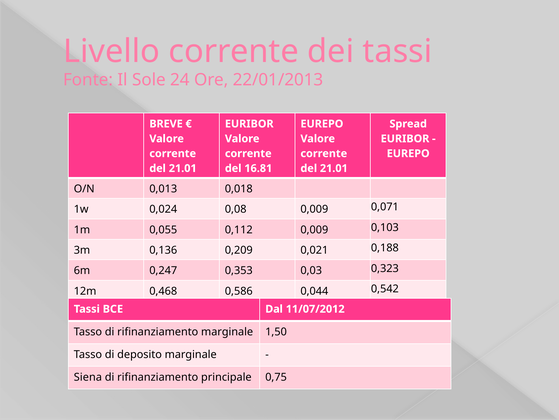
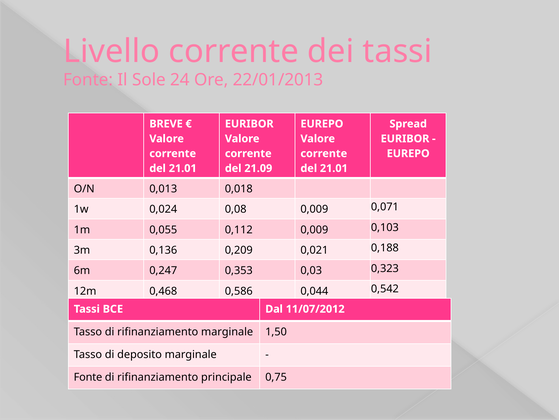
16.81: 16.81 -> 21.09
Siena at (88, 377): Siena -> Fonte
